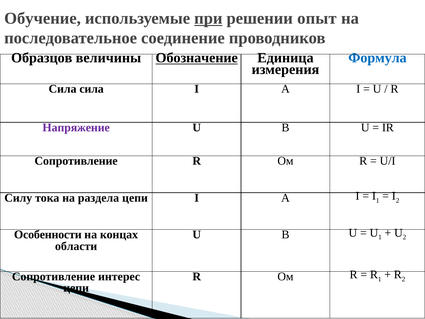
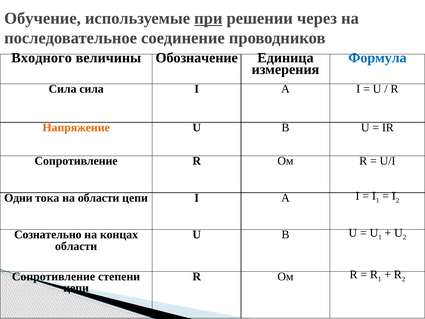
опыт: опыт -> через
Образцов: Образцов -> Входного
Обозначение underline: present -> none
Напряжение colour: purple -> orange
Силу: Силу -> Одни
на раздела: раздела -> области
Особенности: Особенности -> Сознательно
интерес: интерес -> степени
